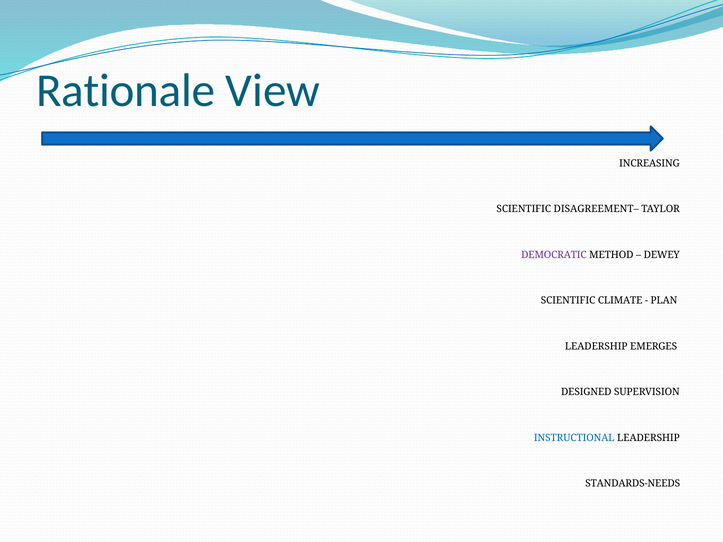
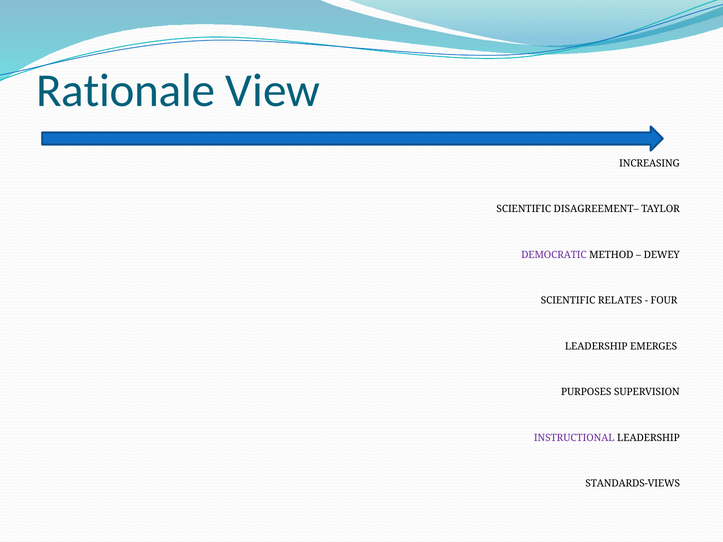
CLIMATE: CLIMATE -> RELATES
PLAN: PLAN -> FOUR
DESIGNED: DESIGNED -> PURPOSES
INSTRUCTIONAL colour: blue -> purple
STANDARDS-NEEDS: STANDARDS-NEEDS -> STANDARDS-VIEWS
